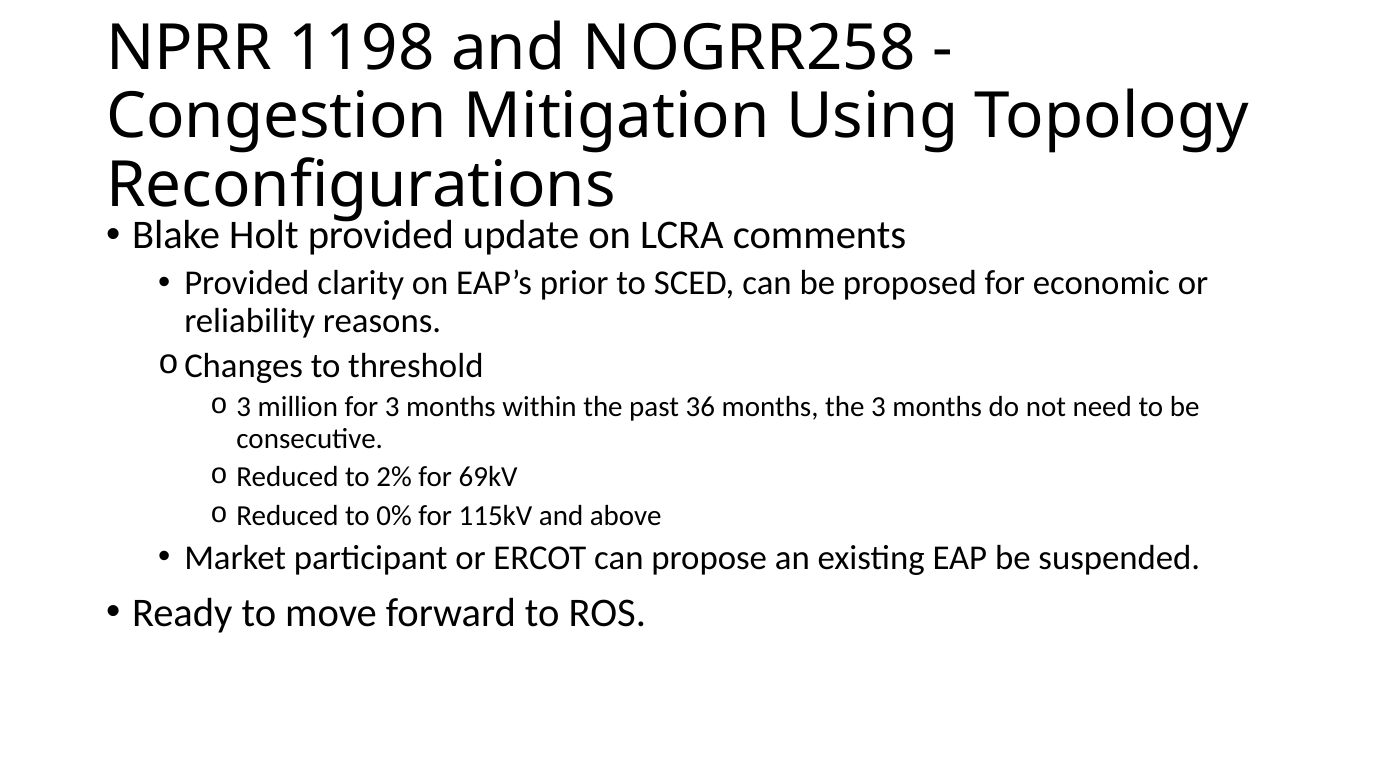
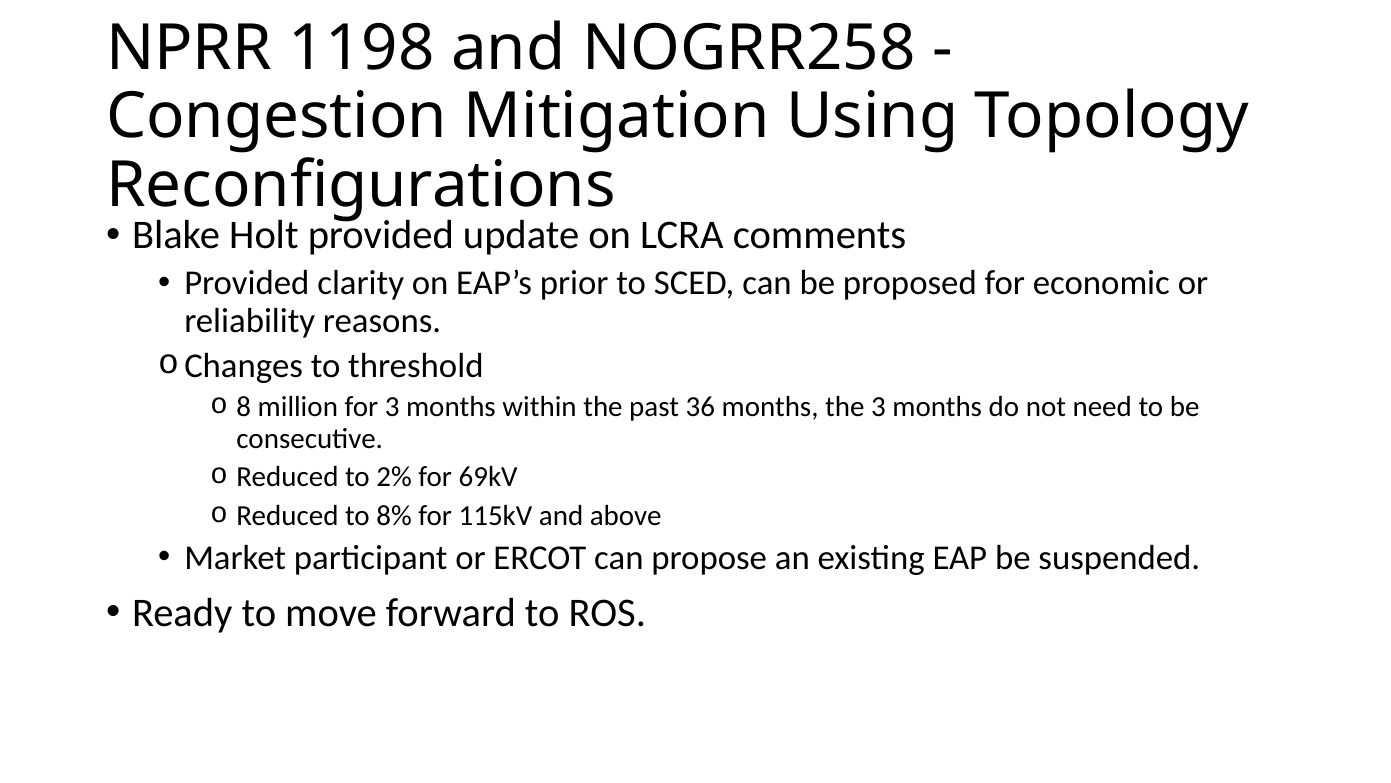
3 at (244, 407): 3 -> 8
0%: 0% -> 8%
